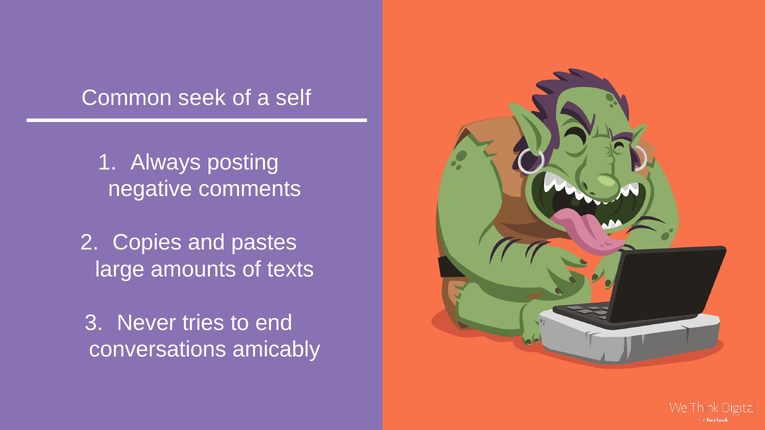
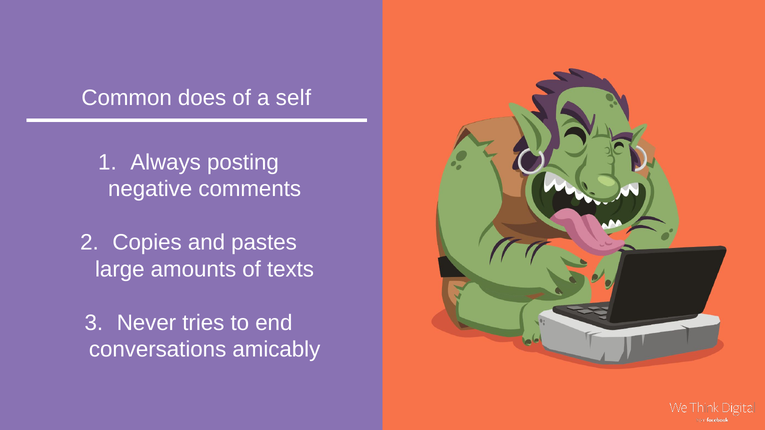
seek: seek -> does
